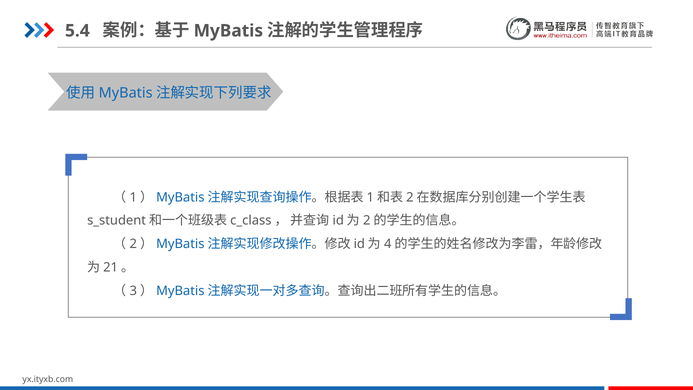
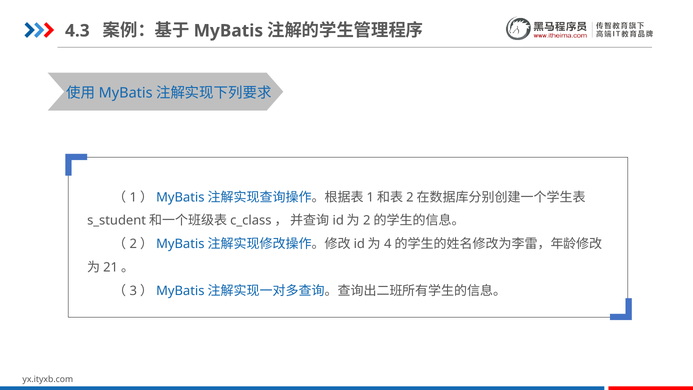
5.4: 5.4 -> 4.3
